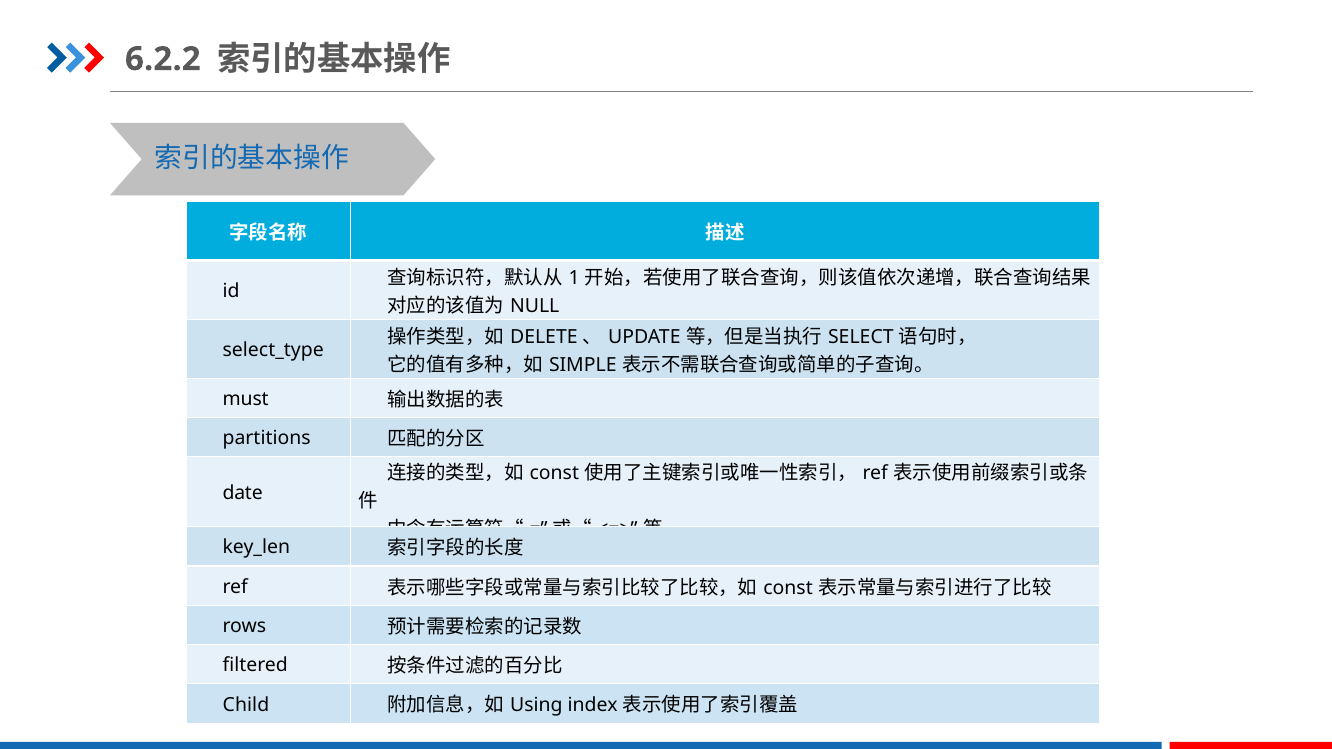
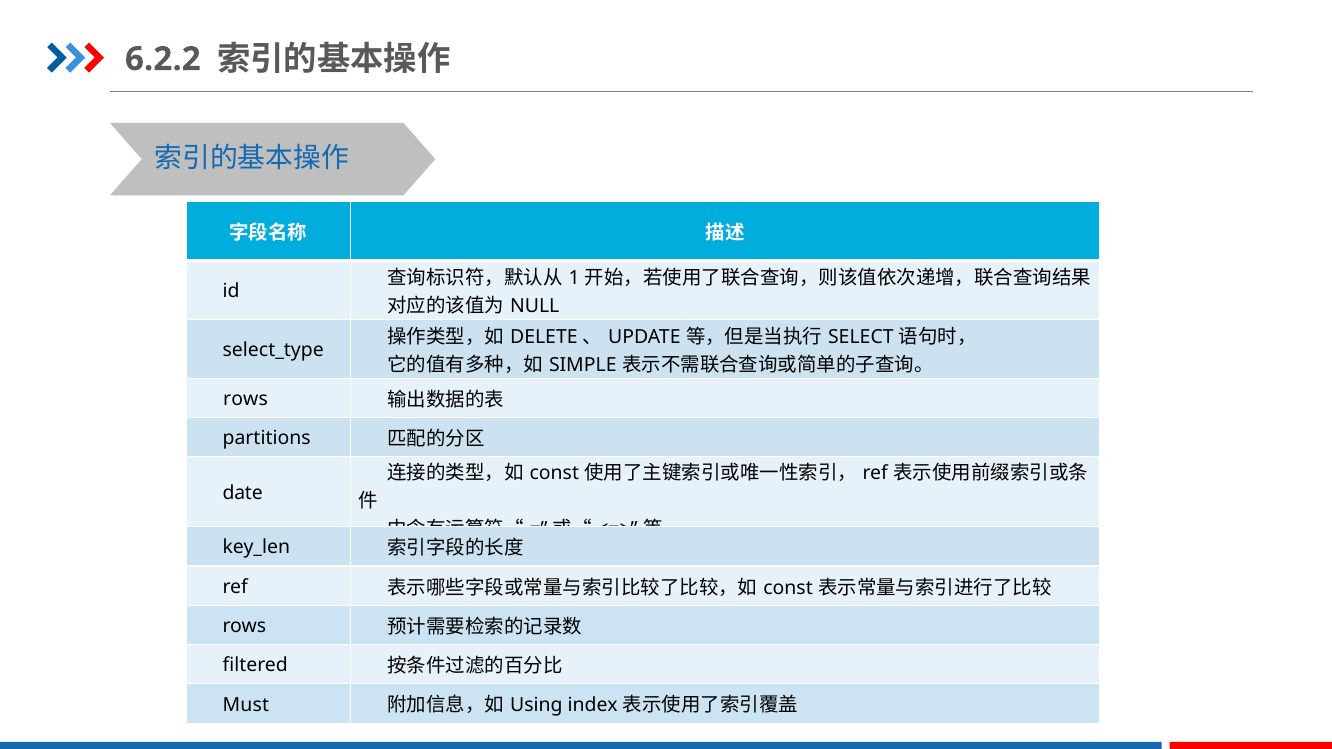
must at (246, 399): must -> rows
Child: Child -> Must
